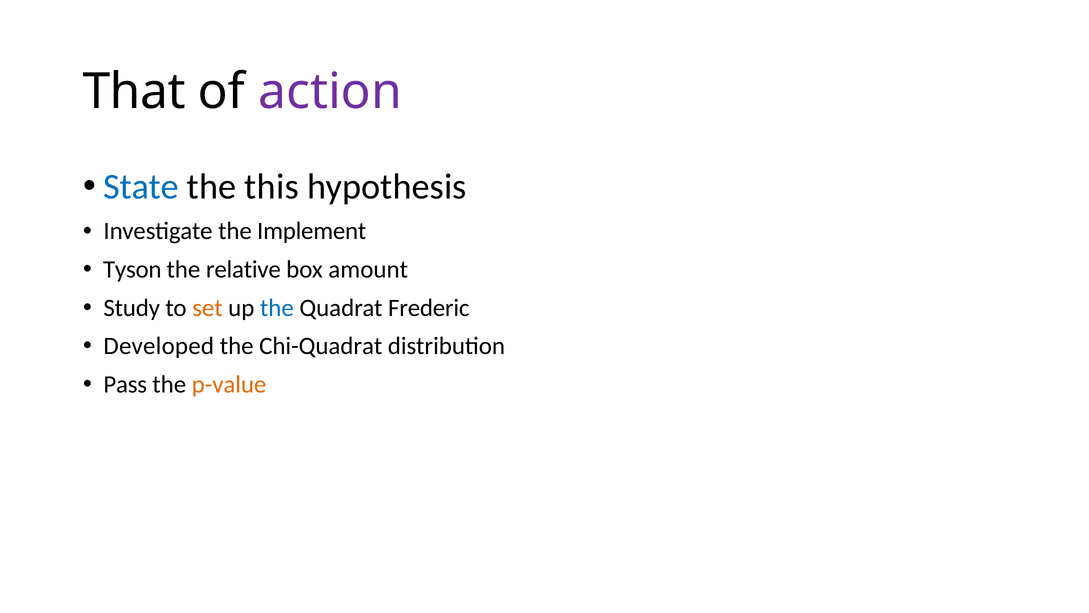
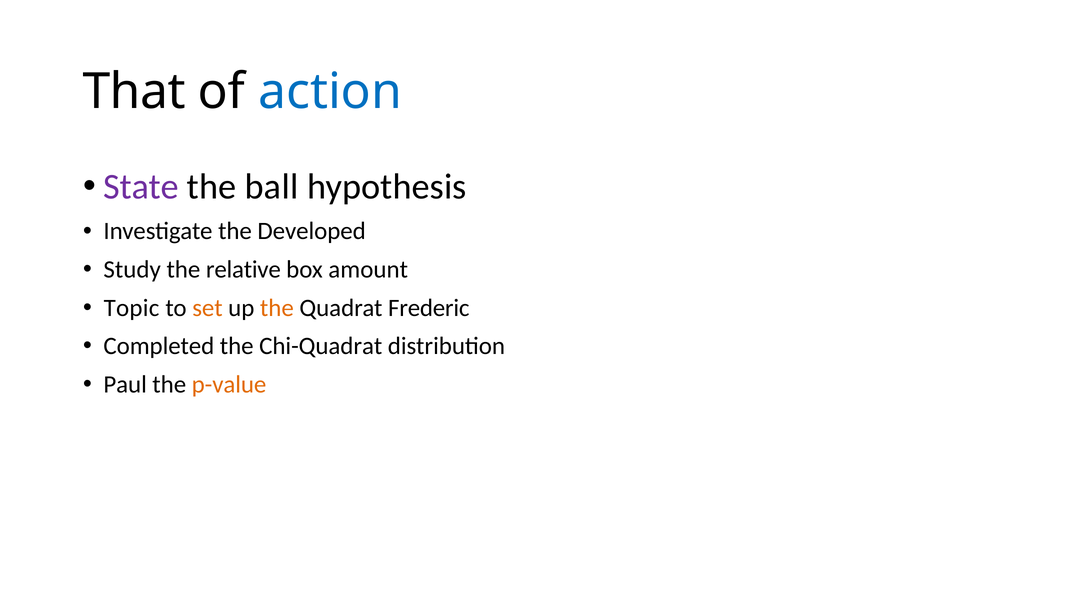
action colour: purple -> blue
State colour: blue -> purple
this: this -> ball
Implement: Implement -> Developed
Tyson: Tyson -> Study
Study: Study -> Topic
the at (277, 308) colour: blue -> orange
Developed: Developed -> Completed
Pass: Pass -> Paul
